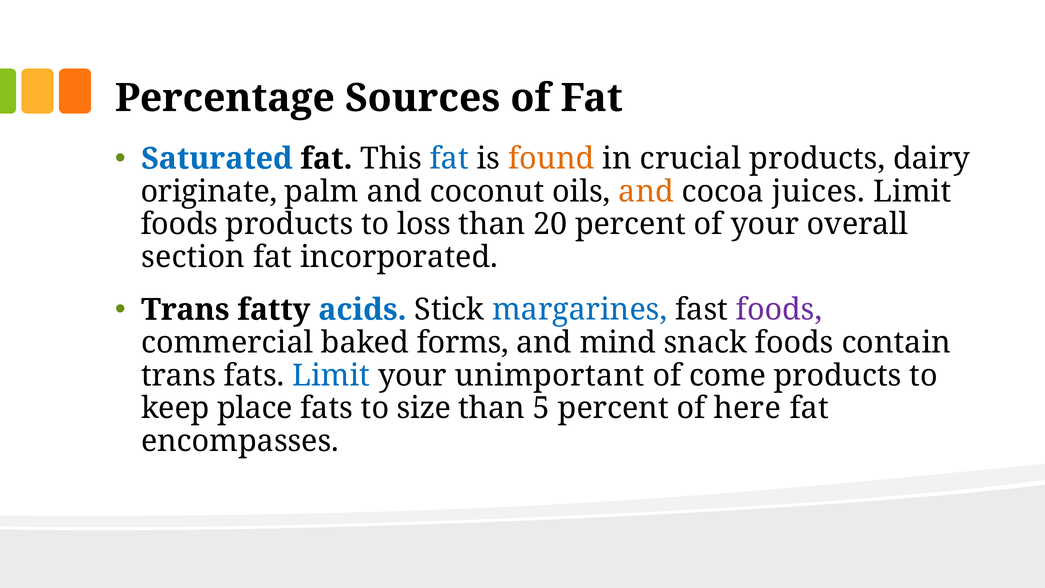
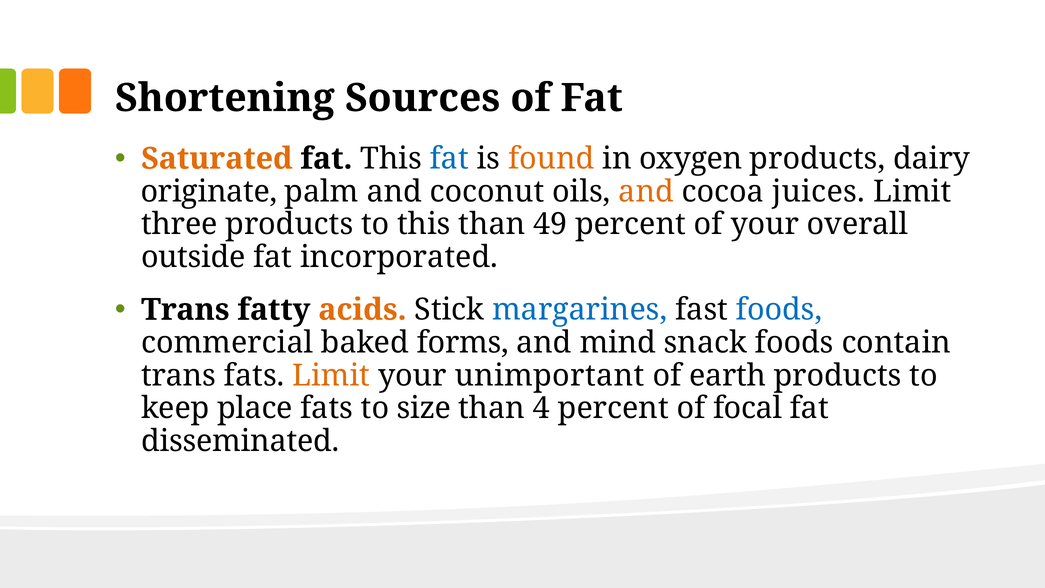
Percentage: Percentage -> Shortening
Saturated colour: blue -> orange
crucial: crucial -> oxygen
foods at (179, 224): foods -> three
to loss: loss -> this
20: 20 -> 49
section: section -> outside
acids colour: blue -> orange
foods at (779, 310) colour: purple -> blue
Limit at (331, 375) colour: blue -> orange
come: come -> earth
5: 5 -> 4
here: here -> focal
encompasses: encompasses -> disseminated
